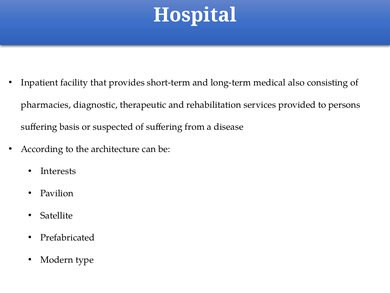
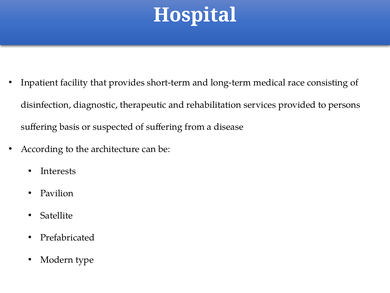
also: also -> race
pharmacies: pharmacies -> disinfection
